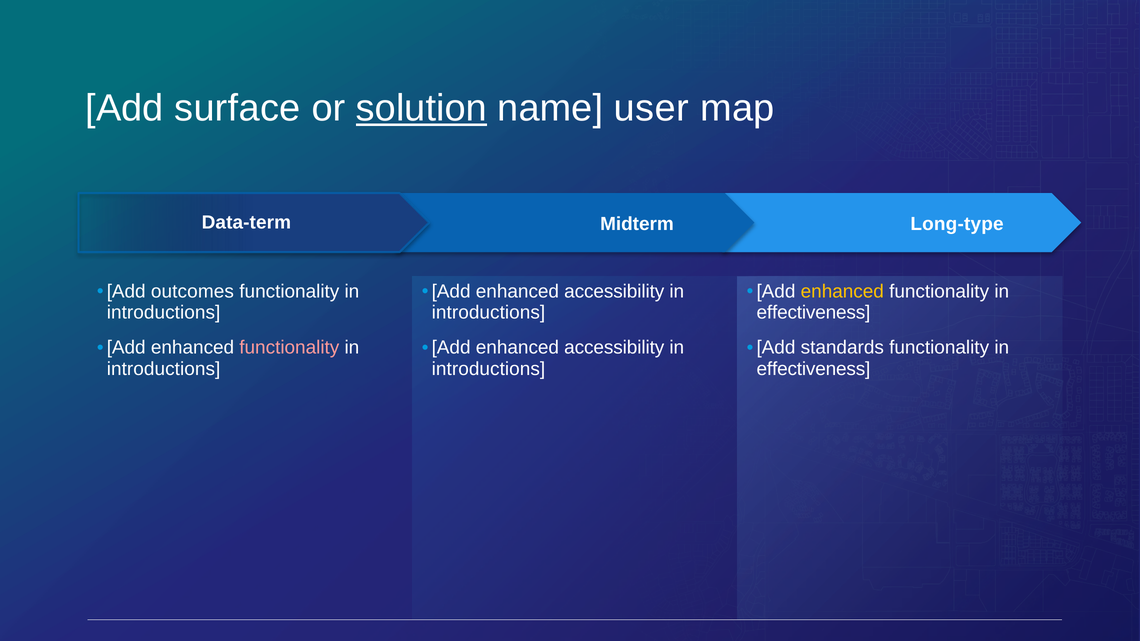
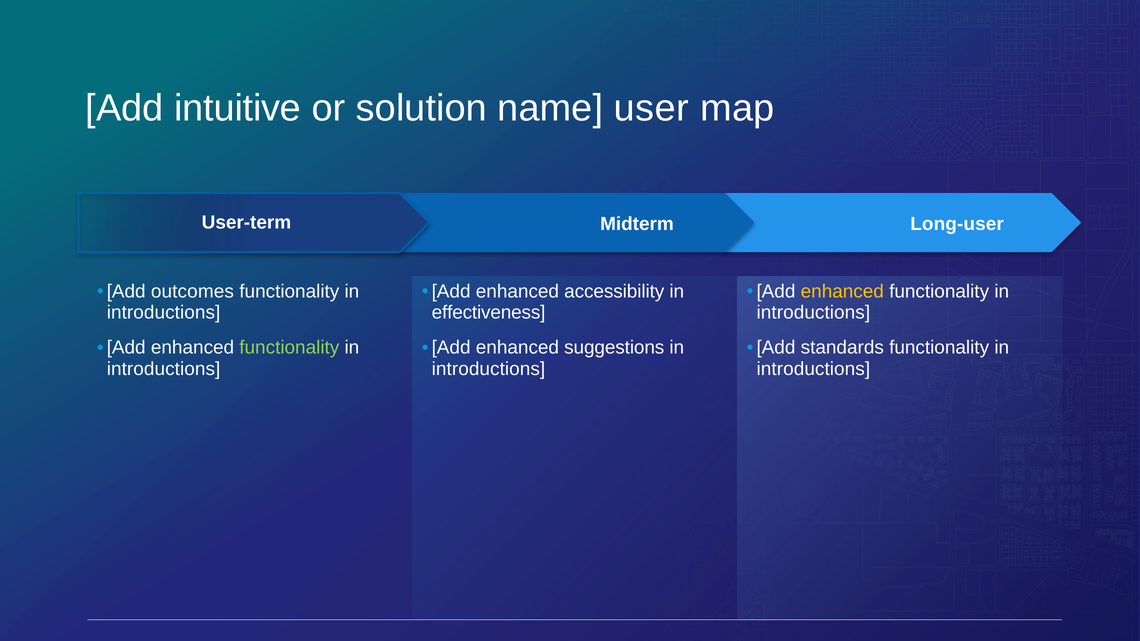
surface: surface -> intuitive
solution underline: present -> none
Data-term: Data-term -> User-term
Long-type: Long-type -> Long-user
introductions at (488, 313): introductions -> effectiveness
effectiveness at (813, 313): effectiveness -> introductions
functionality at (289, 348) colour: pink -> light green
accessibility at (614, 348): accessibility -> suggestions
effectiveness at (813, 369): effectiveness -> introductions
